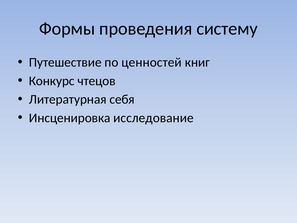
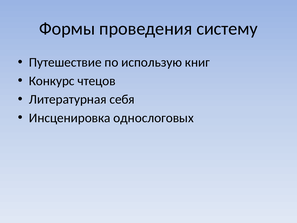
ценностей: ценностей -> использую
исследование: исследование -> однослоговых
